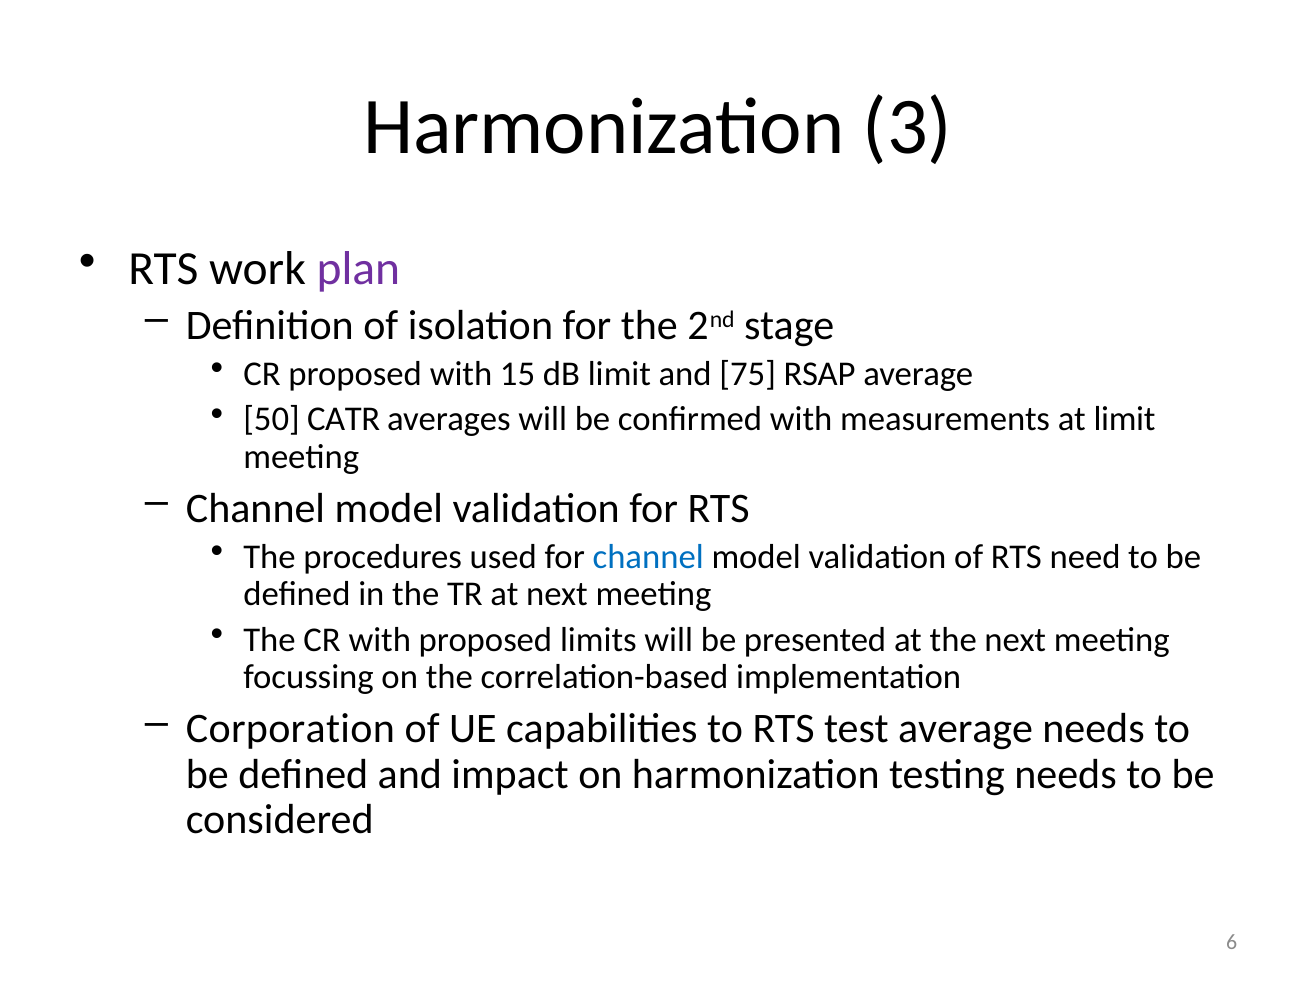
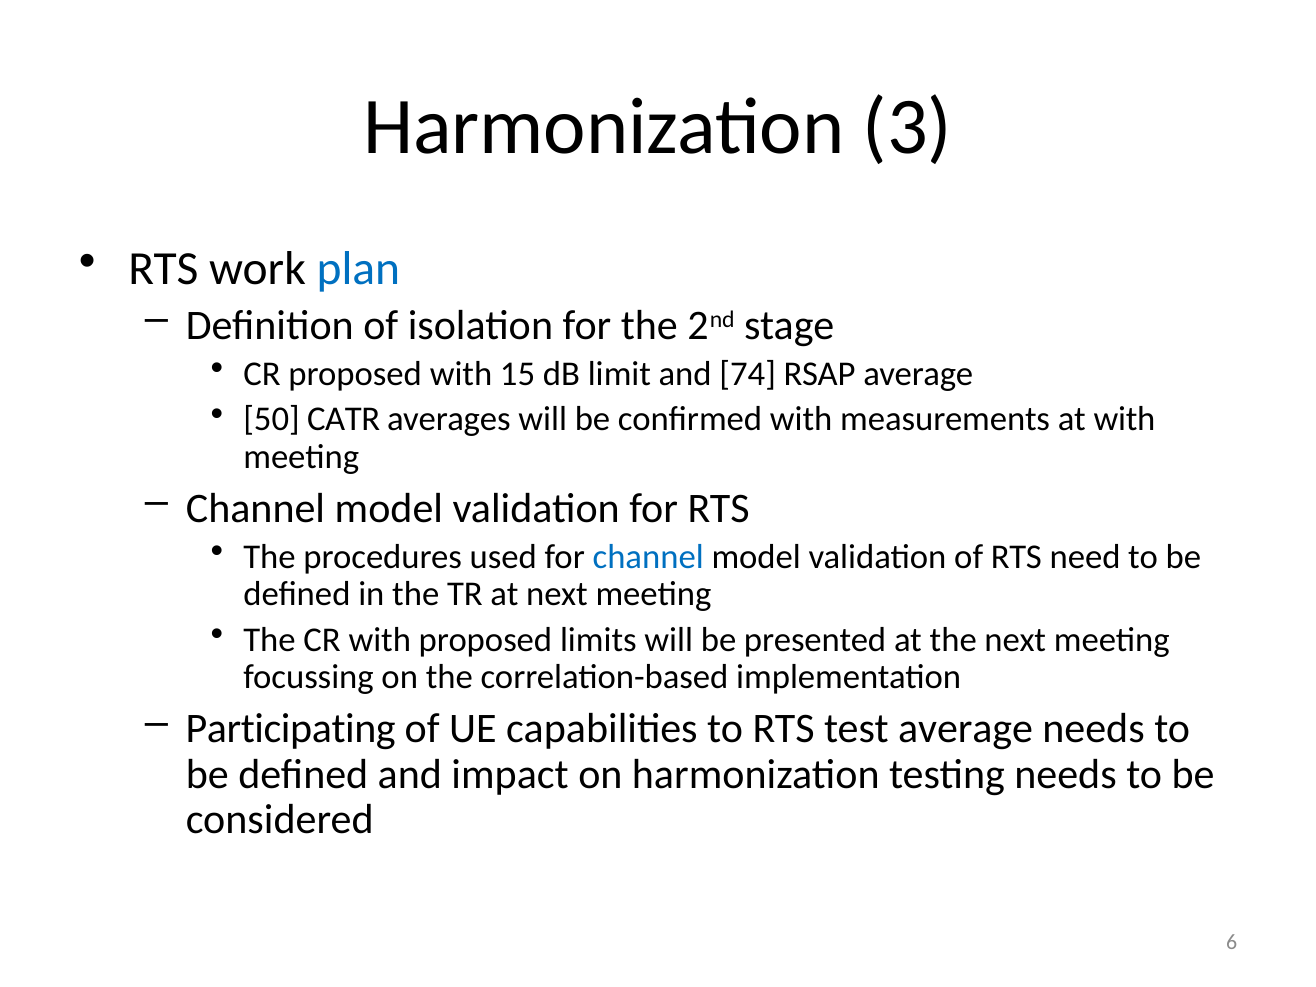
plan colour: purple -> blue
75: 75 -> 74
at limit: limit -> with
Corporation: Corporation -> Participating
